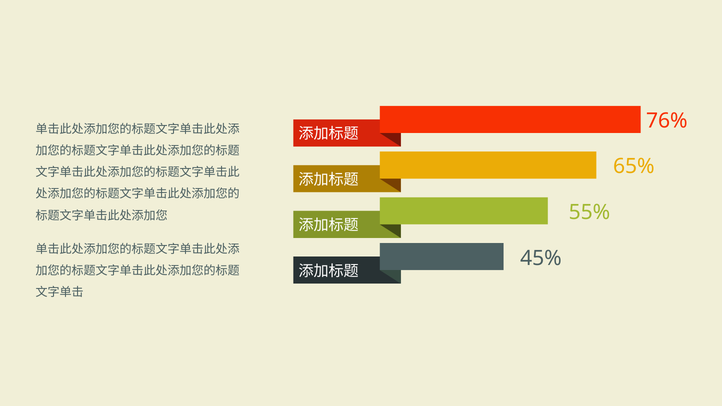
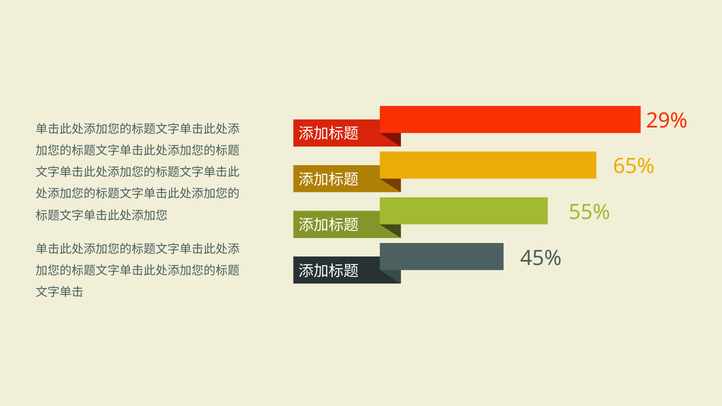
76%: 76% -> 29%
